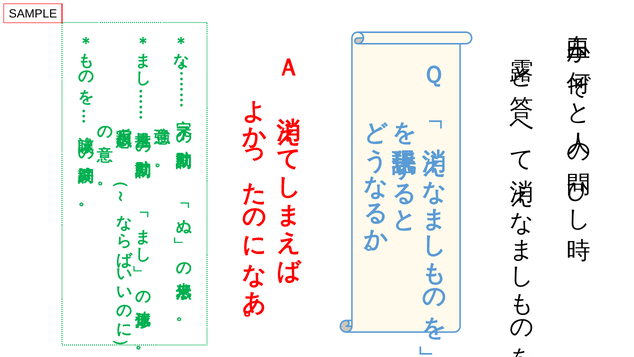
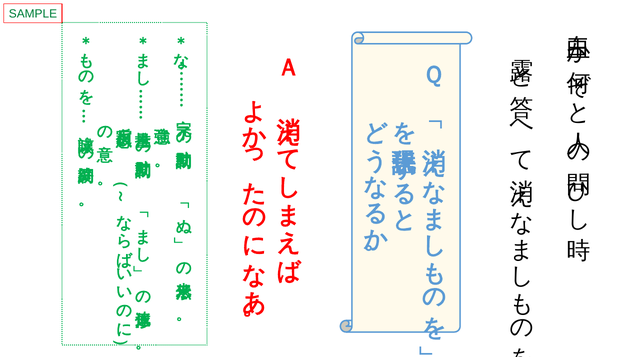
SAMPLE colour: black -> green
